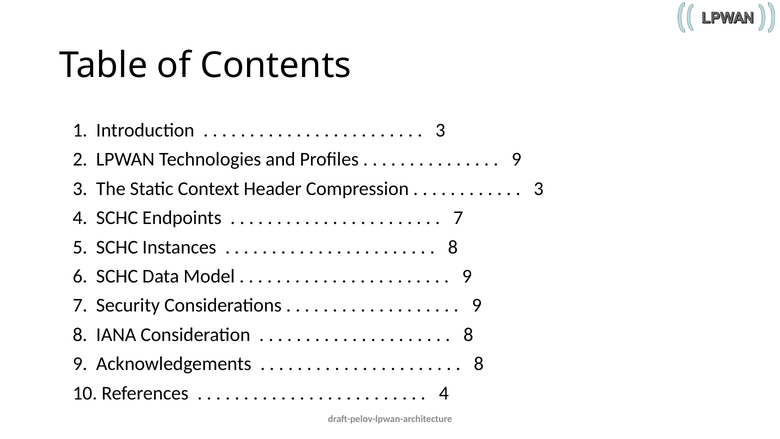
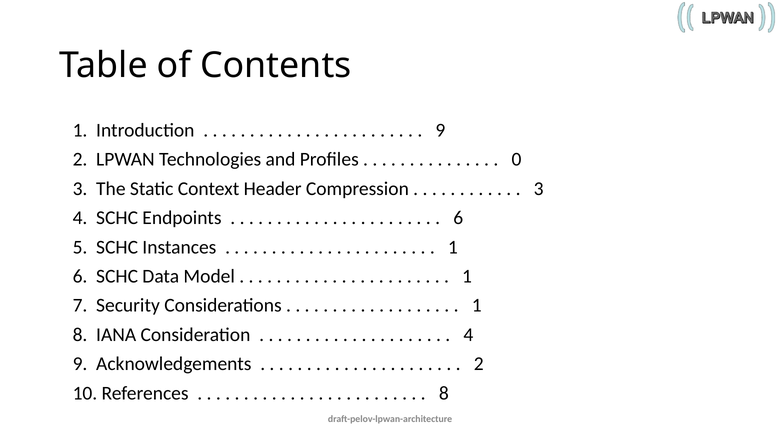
3 at (440, 130): 3 -> 9
9 at (517, 159): 9 -> 0
7 at (458, 218): 7 -> 6
8 at (453, 247): 8 -> 1
9 at (467, 276): 9 -> 1
9 at (477, 305): 9 -> 1
8 at (468, 335): 8 -> 4
8 at (479, 364): 8 -> 2
4 at (444, 393): 4 -> 8
